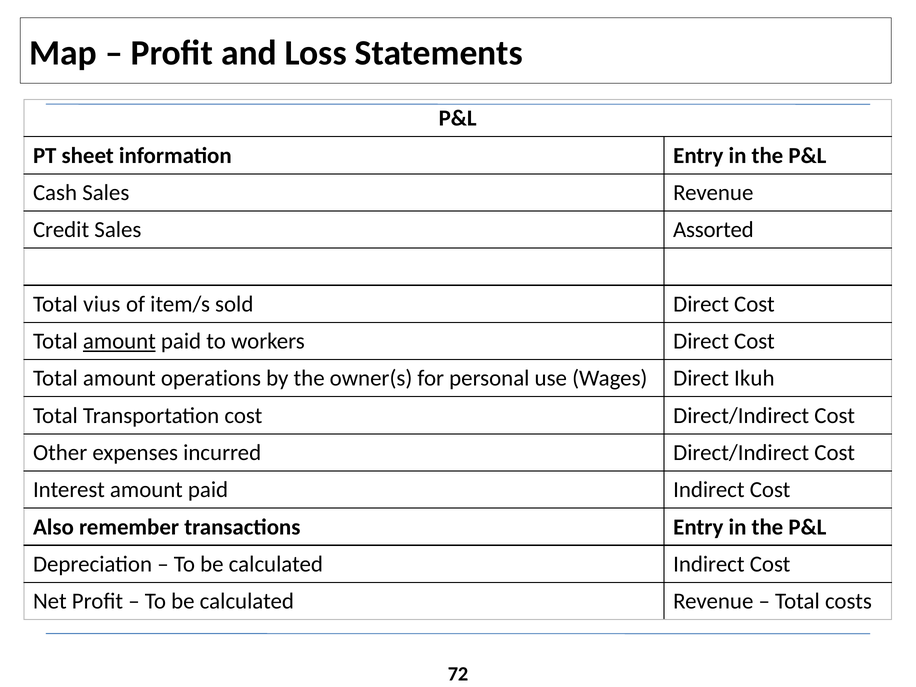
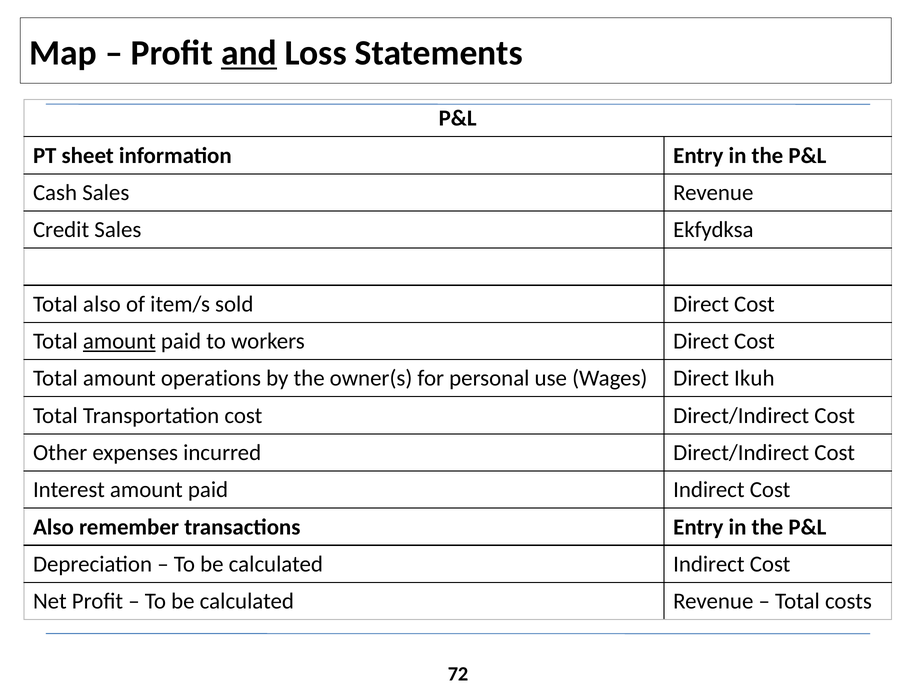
and underline: none -> present
Assorted: Assorted -> Ekfydksa
Total vius: vius -> also
